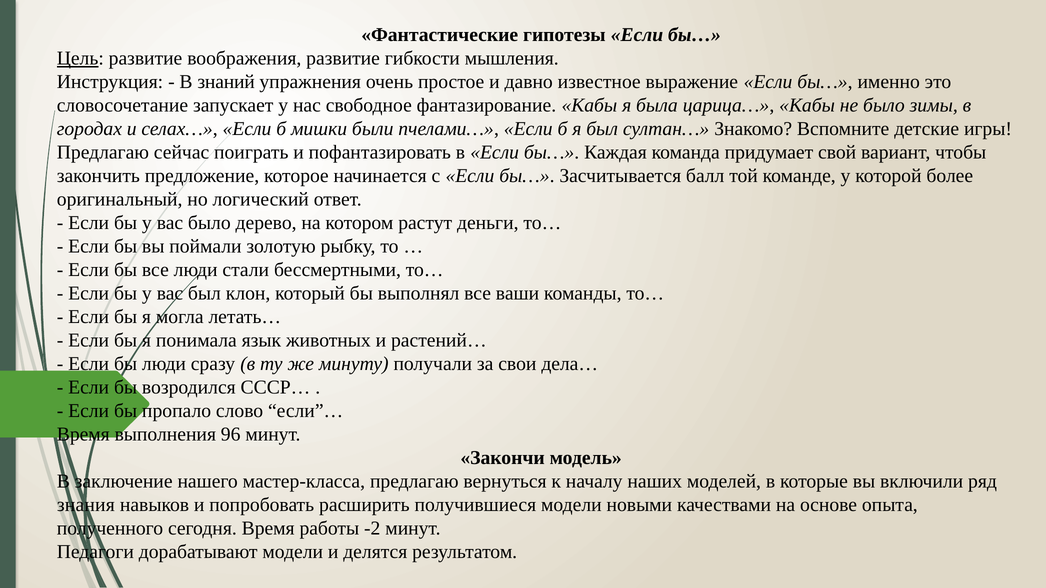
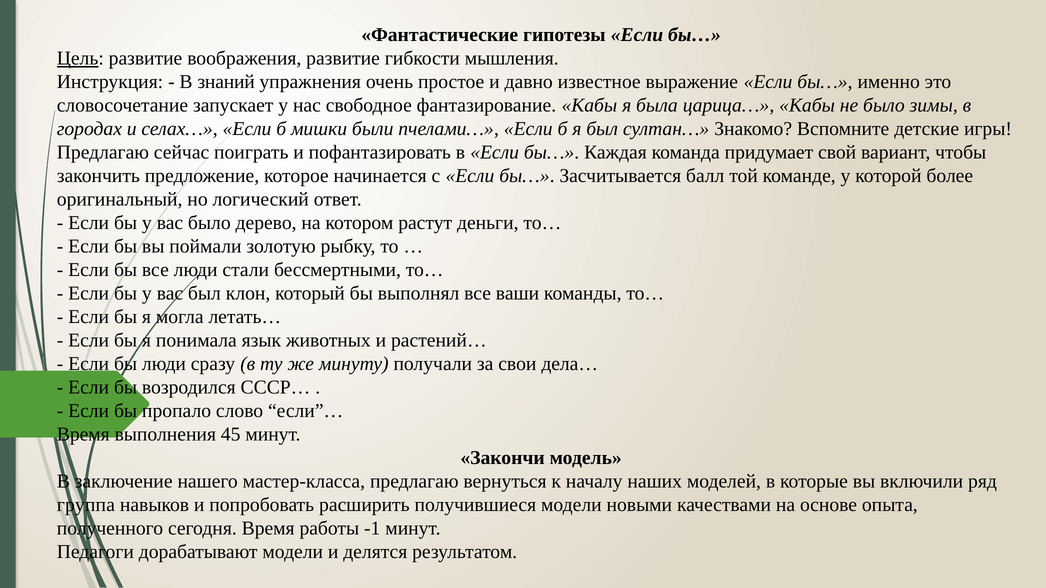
96: 96 -> 45
знания: знания -> группа
-2: -2 -> -1
